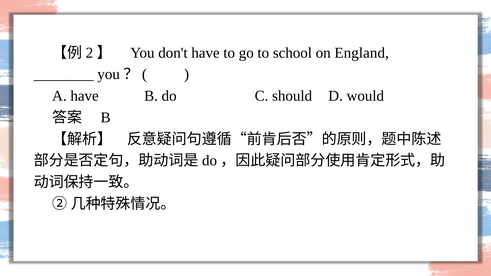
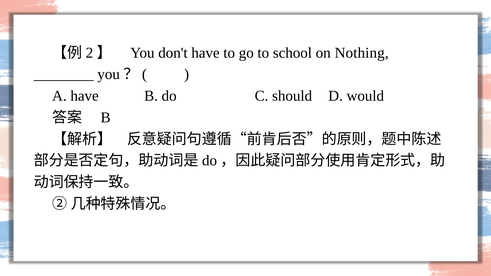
England: England -> Nothing
